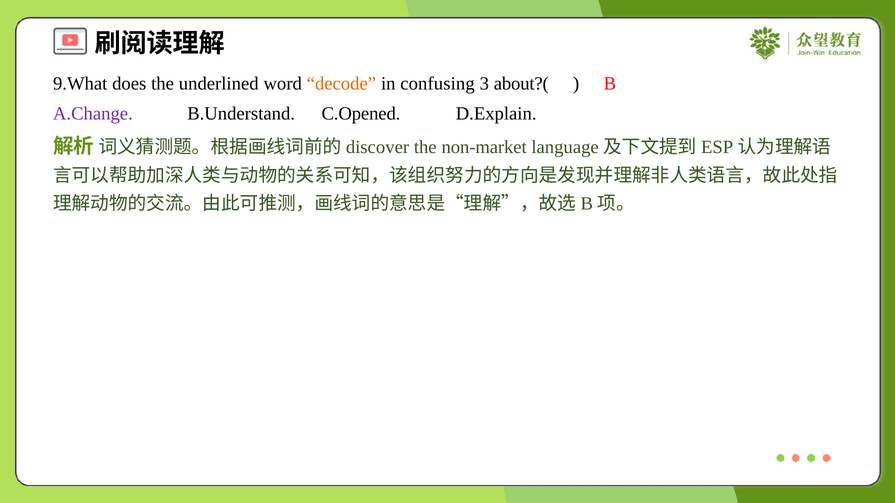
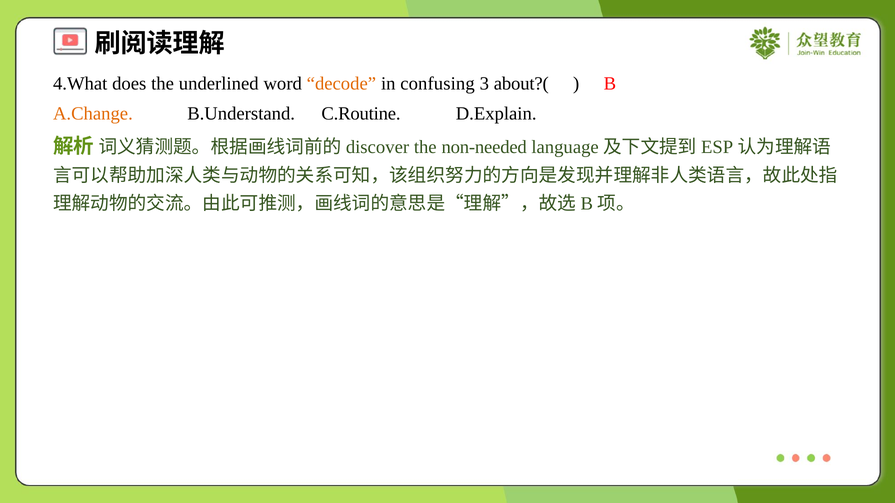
9.What: 9.What -> 4.What
A.Change colour: purple -> orange
C.Opened: C.Opened -> C.Routine
non-market: non-market -> non-needed
